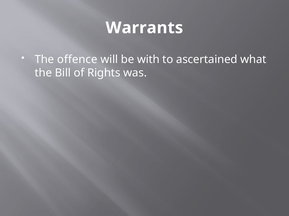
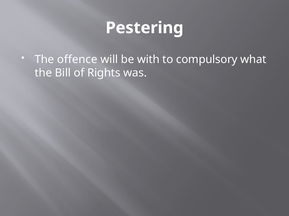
Warrants: Warrants -> Pestering
ascertained: ascertained -> compulsory
